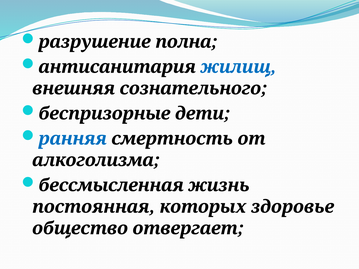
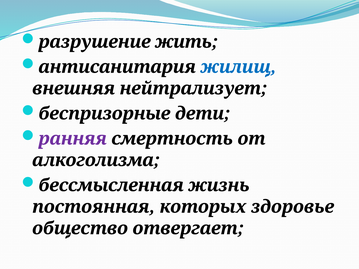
полна: полна -> жить
сознательного: сознательного -> нейтрализует
ранняя colour: blue -> purple
